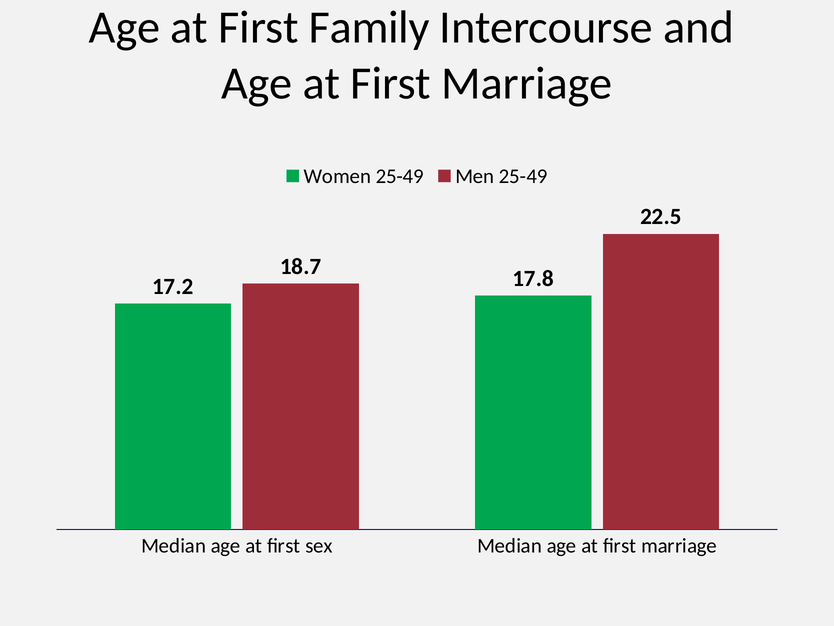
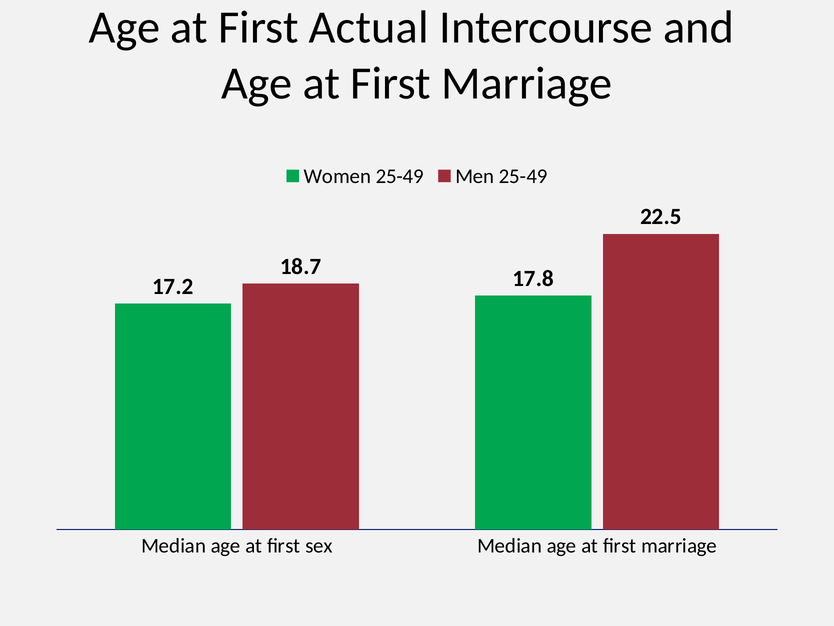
Family: Family -> Actual
